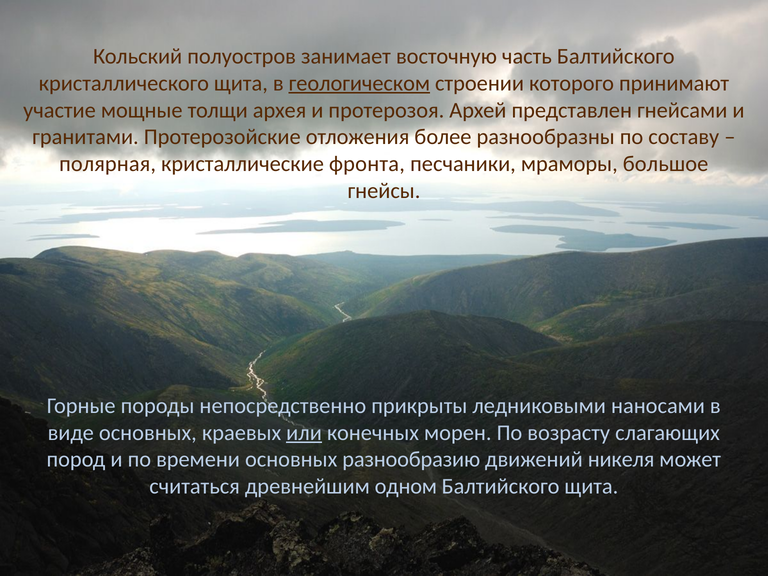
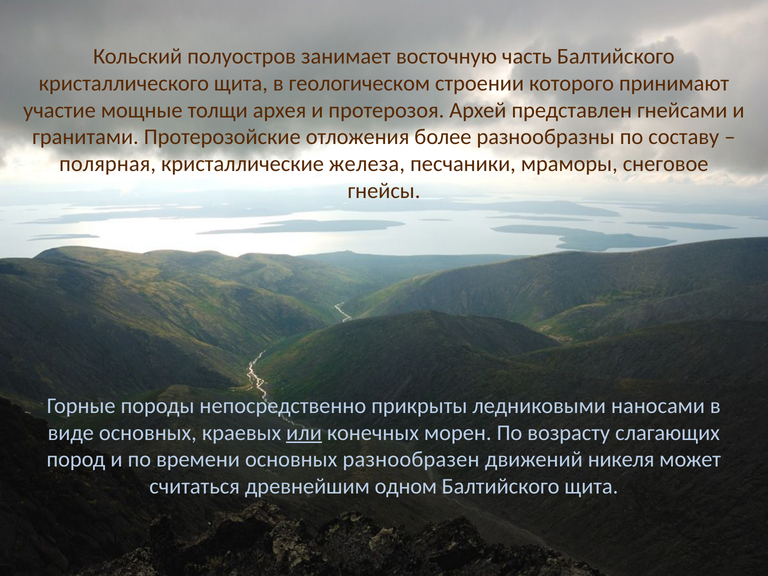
геологическом underline: present -> none
фронта: фронта -> железа
большое: большое -> снеговое
разнообразию: разнообразию -> разнообразен
